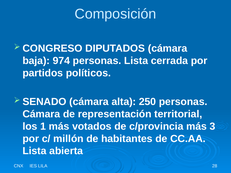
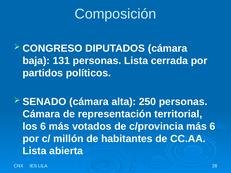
974: 974 -> 131
los 1: 1 -> 6
más 3: 3 -> 6
